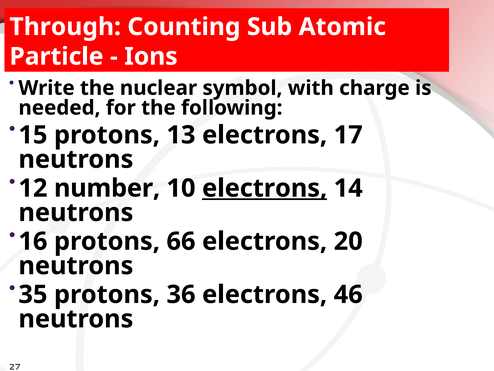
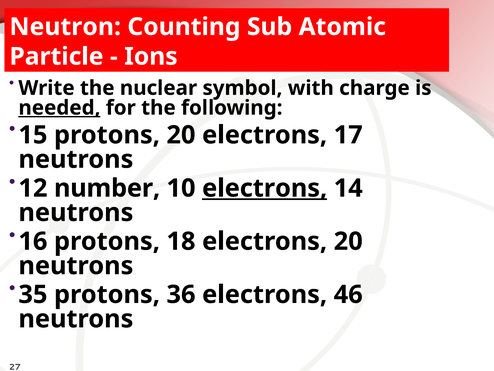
Through: Through -> Neutron
needed underline: none -> present
protons 13: 13 -> 20
66: 66 -> 18
